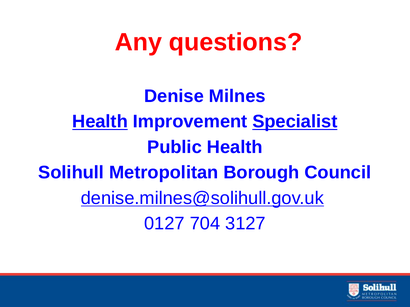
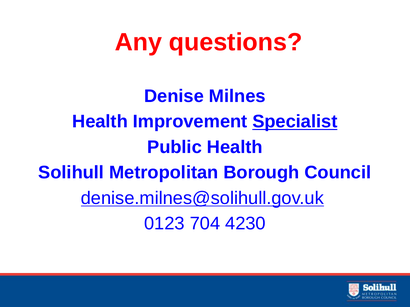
Health at (100, 122) underline: present -> none
0127: 0127 -> 0123
3127: 3127 -> 4230
